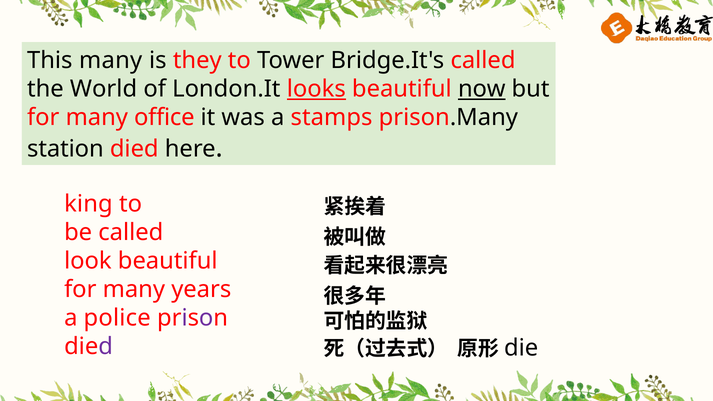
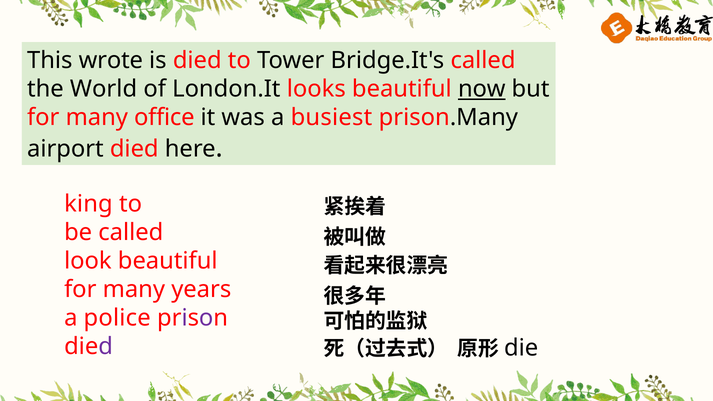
This many: many -> wrote
is they: they -> died
looks underline: present -> none
stamps: stamps -> busiest
station: station -> airport
